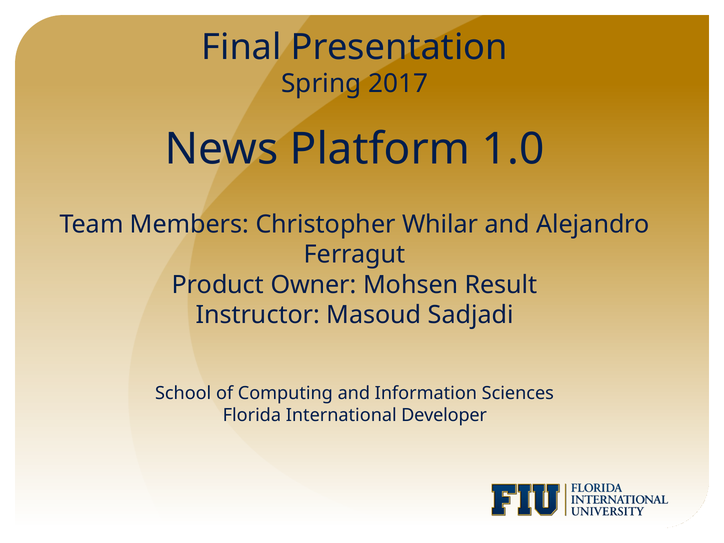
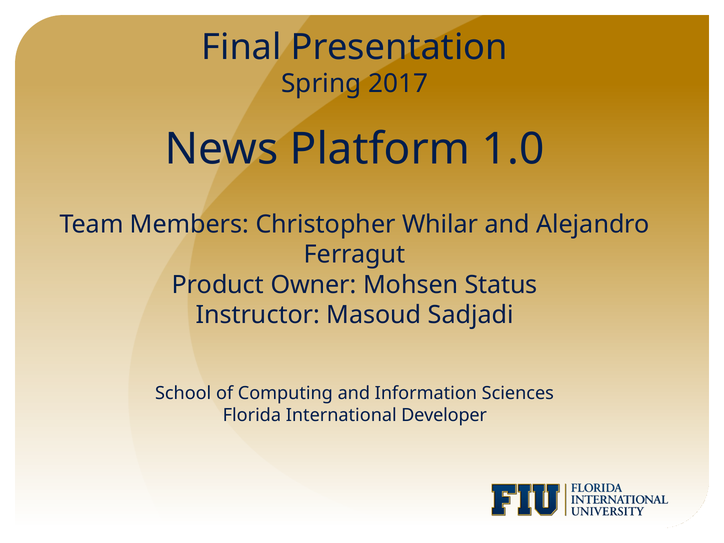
Result: Result -> Status
